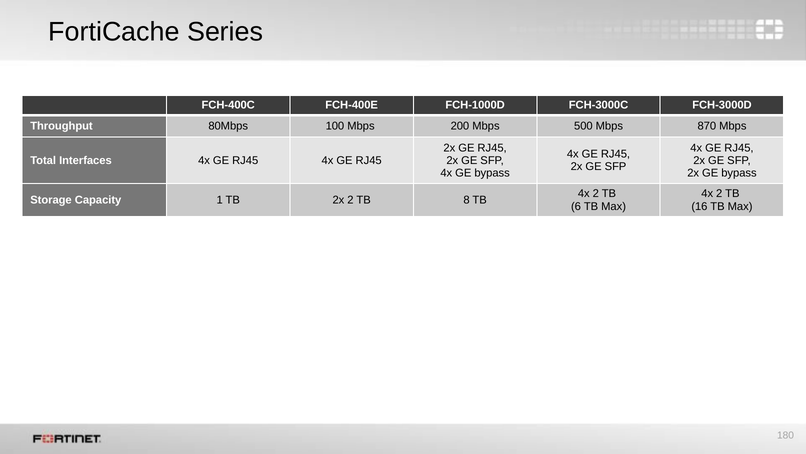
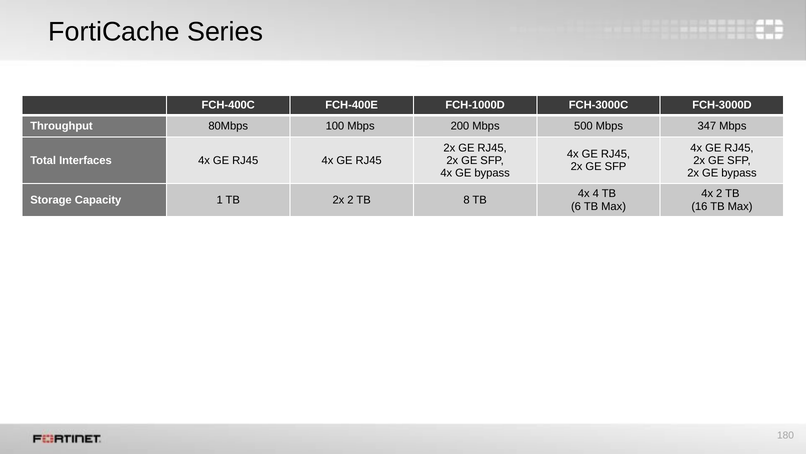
870: 870 -> 347
2 at (596, 194): 2 -> 4
